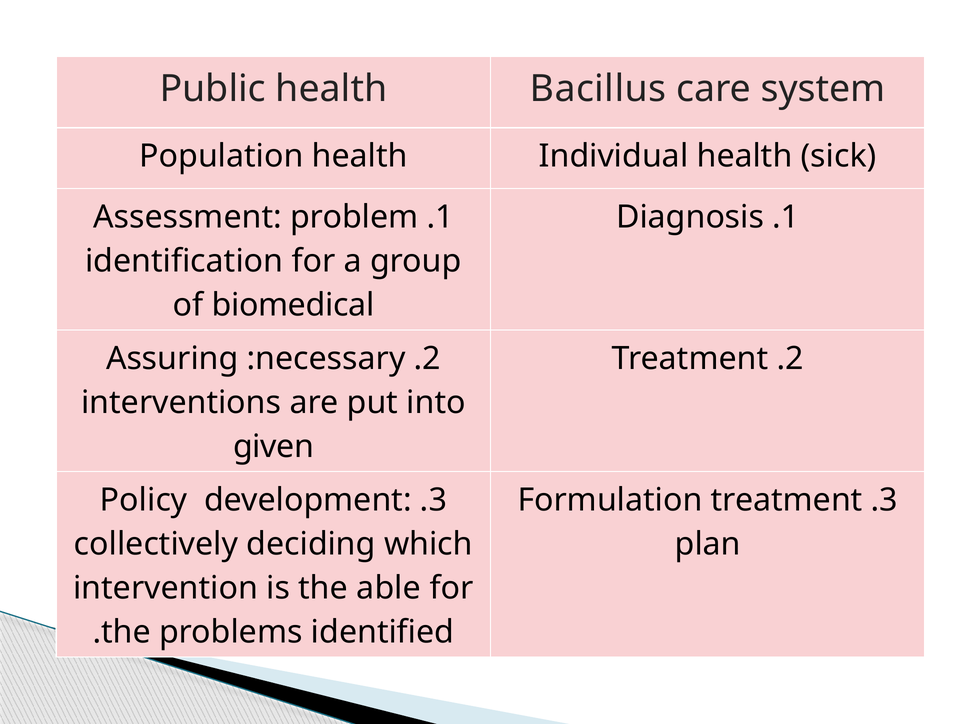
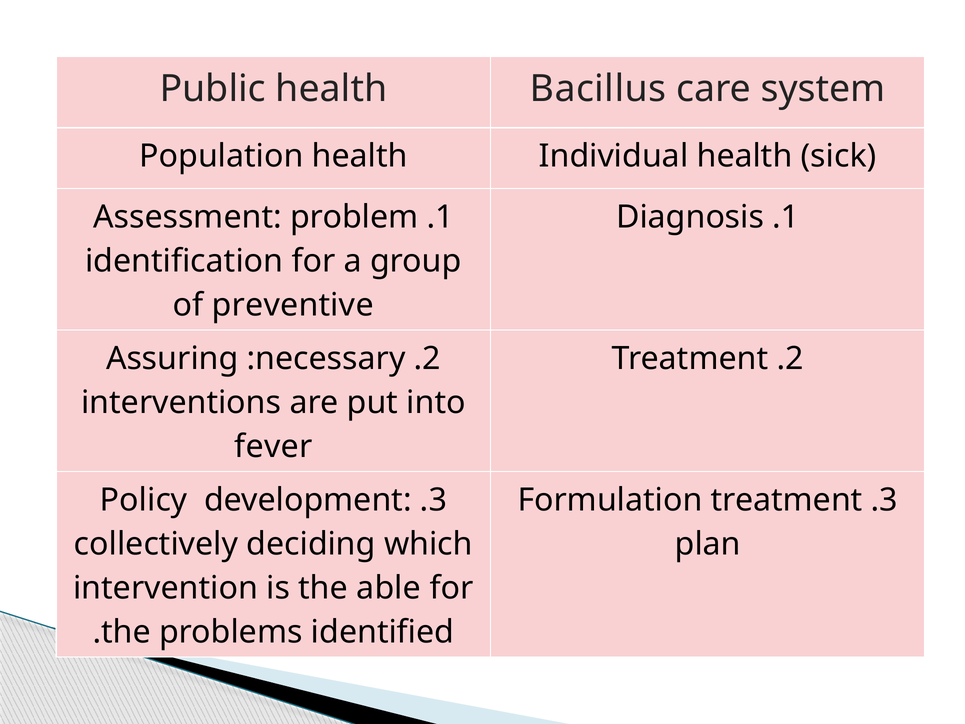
biomedical: biomedical -> preventive
given: given -> fever
